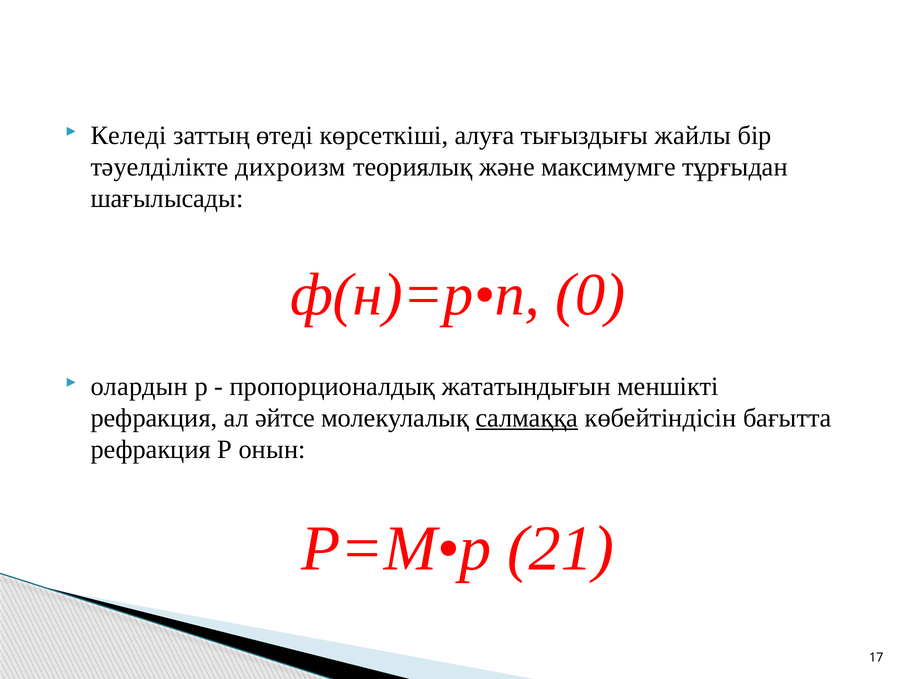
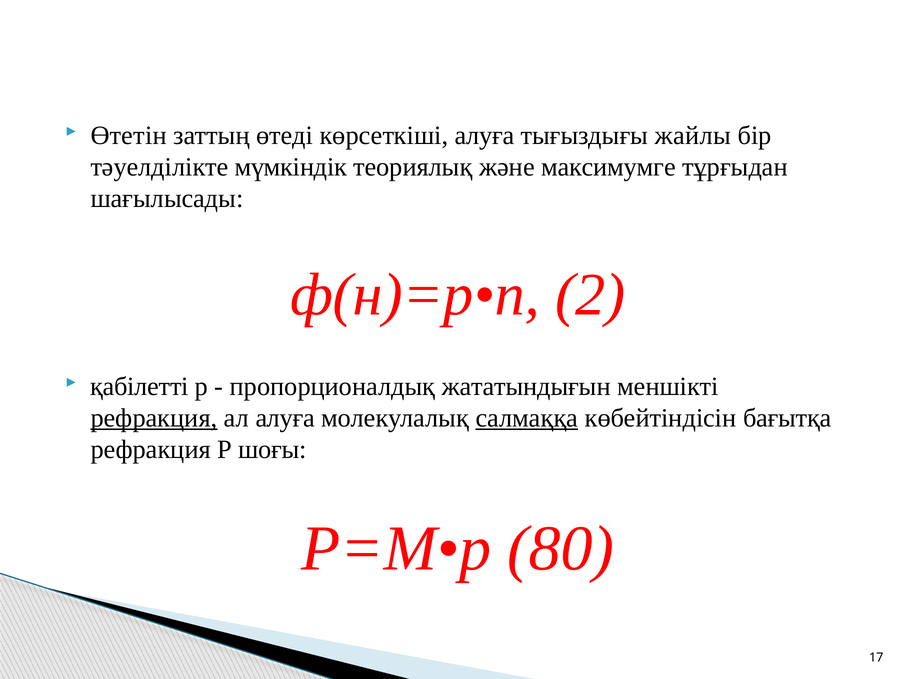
Келеді: Келеді -> Өтетін
дихроизм: дихроизм -> мүмкіндік
0: 0 -> 2
олардын: олардын -> қабілетті
рефракция at (154, 418) underline: none -> present
ал әйтсе: әйтсе -> алуға
бағытта: бағытта -> бағытқа
онын: онын -> шоғы
21: 21 -> 80
